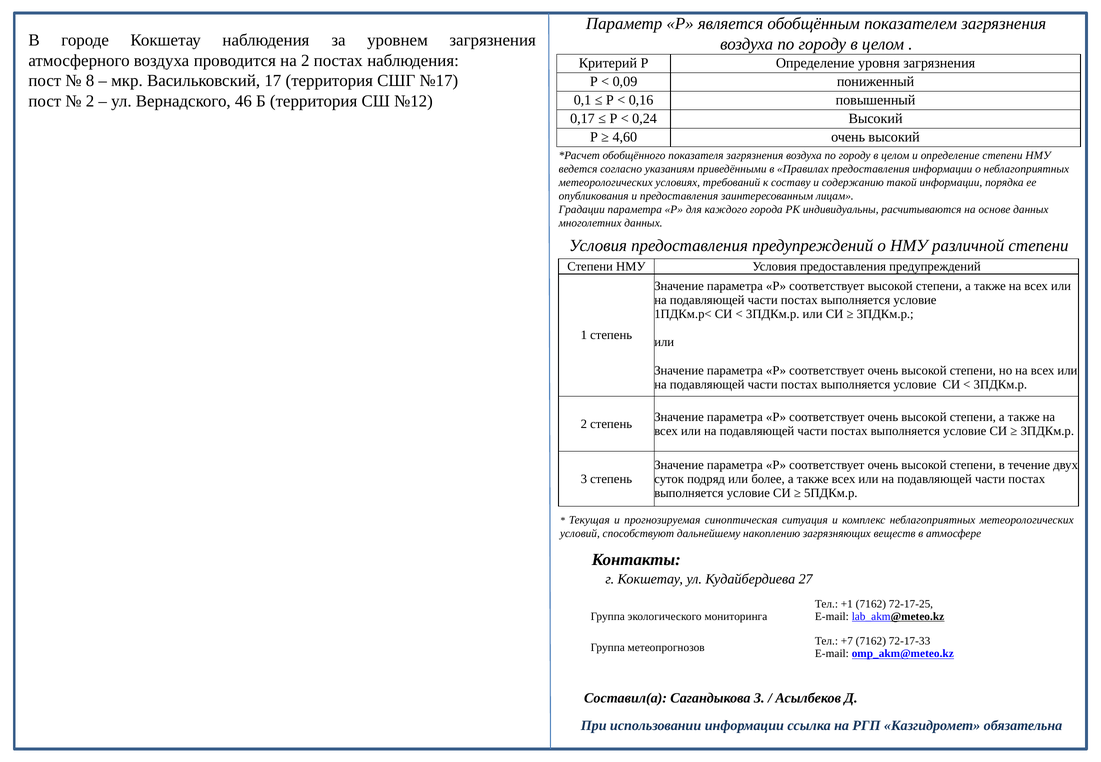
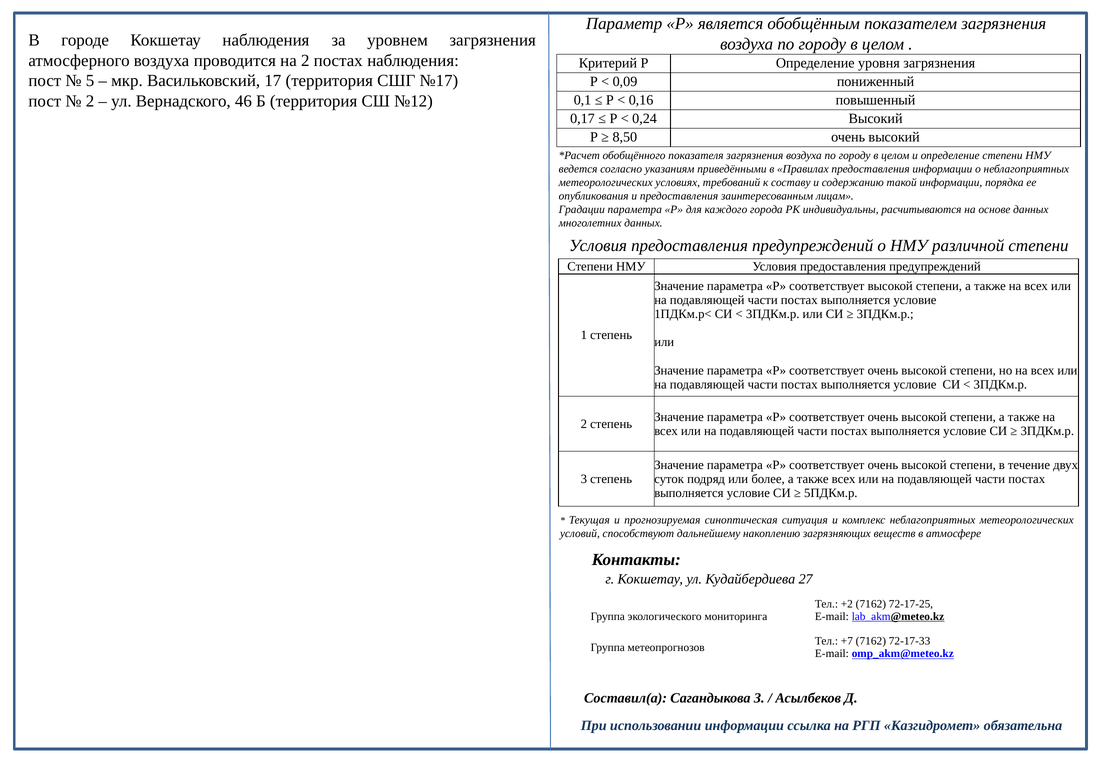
8: 8 -> 5
4,60: 4,60 -> 8,50
+1: +1 -> +2
